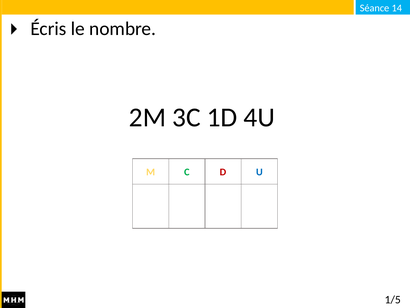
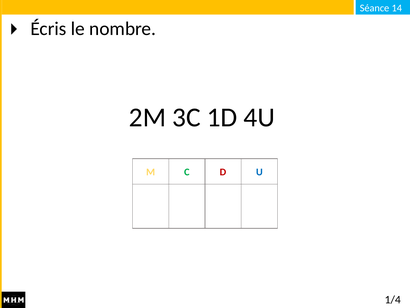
1/5: 1/5 -> 1/4
